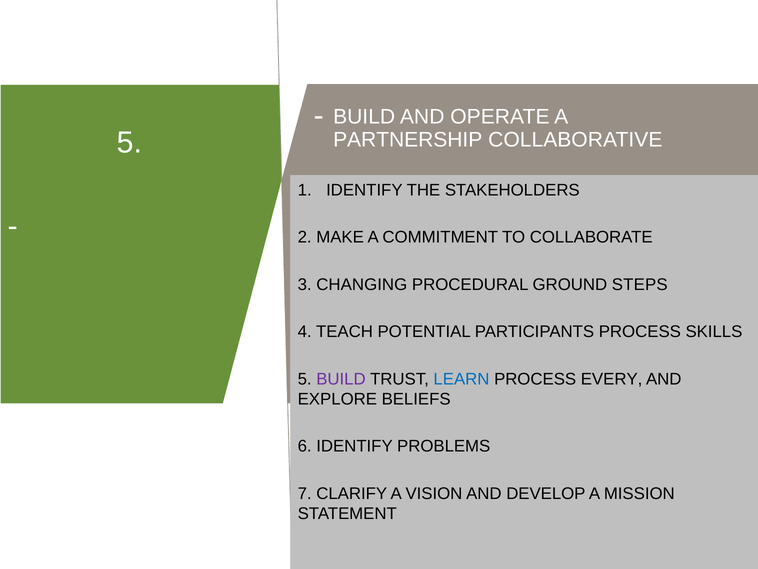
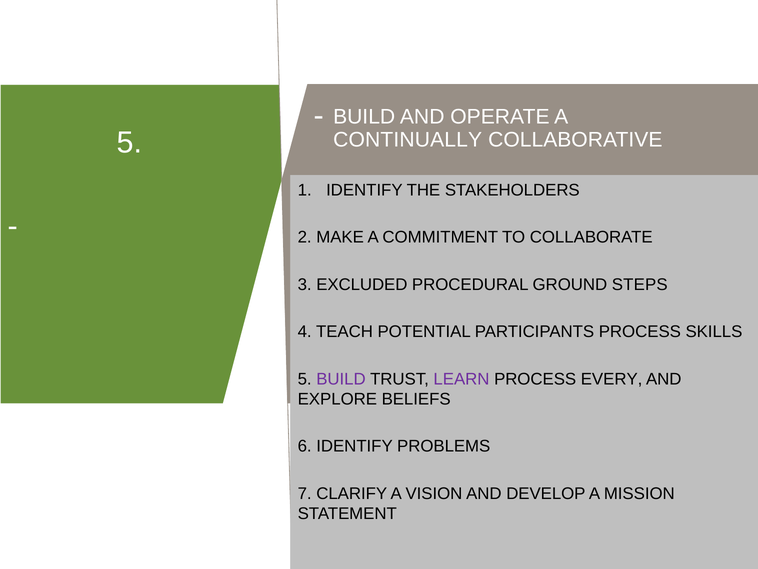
PARTNERSHIP: PARTNERSHIP -> CONTINUALLY
CHANGING: CHANGING -> EXCLUDED
LEARN colour: blue -> purple
